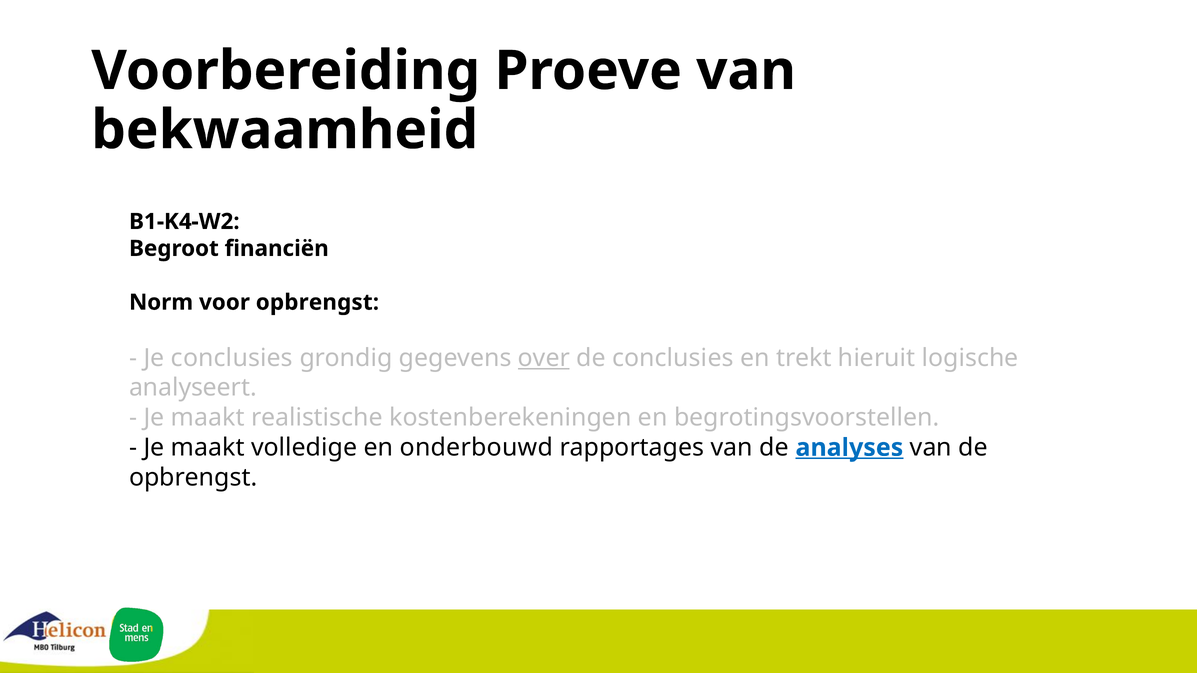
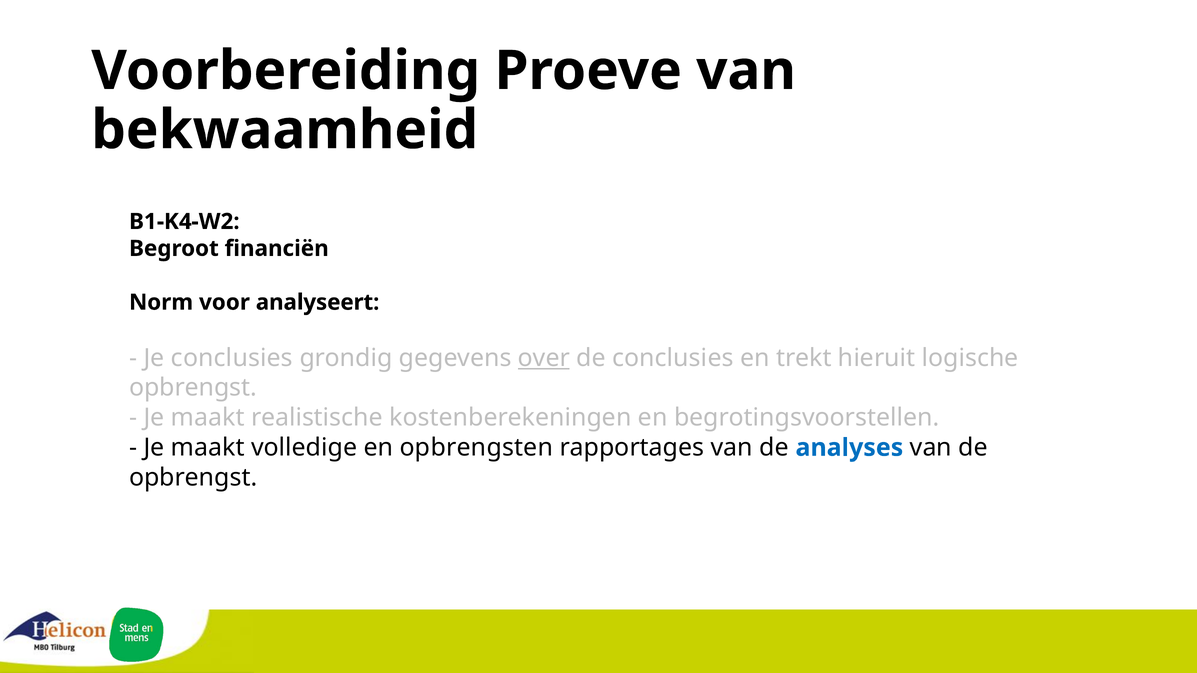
voor opbrengst: opbrengst -> analyseert
analyseert at (193, 388): analyseert -> opbrengst
onderbouwd: onderbouwd -> opbrengsten
analyses underline: present -> none
